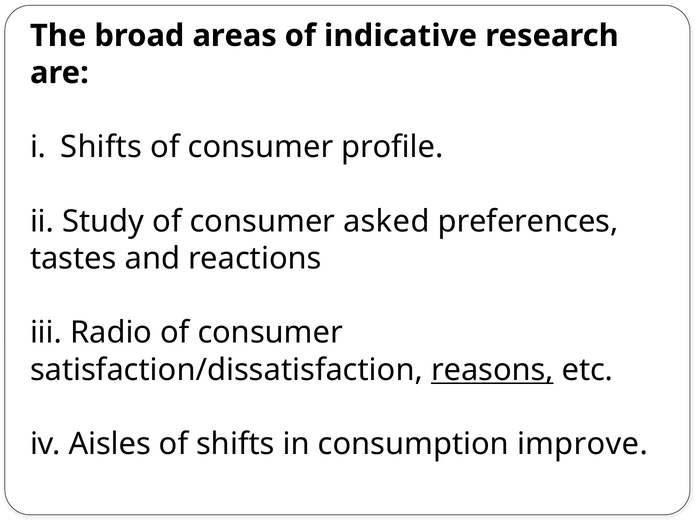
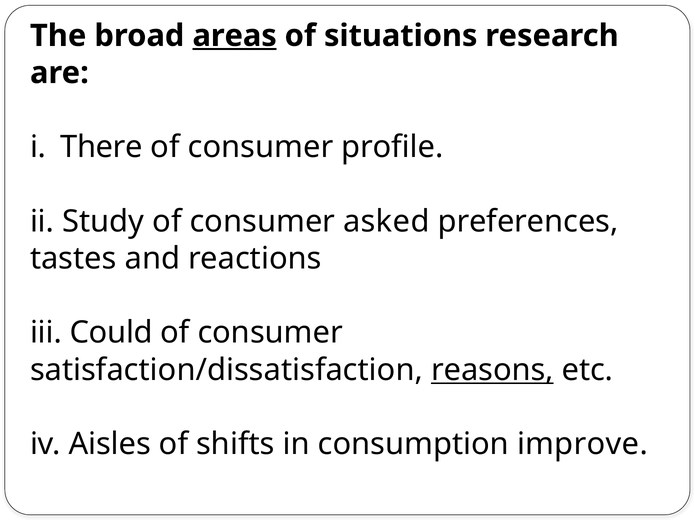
areas underline: none -> present
indicative: indicative -> situations
Shifts at (101, 147): Shifts -> There
Radio: Radio -> Could
